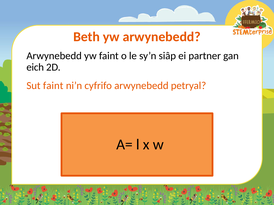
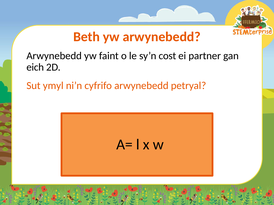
siâp: siâp -> cost
Sut faint: faint -> ymyl
